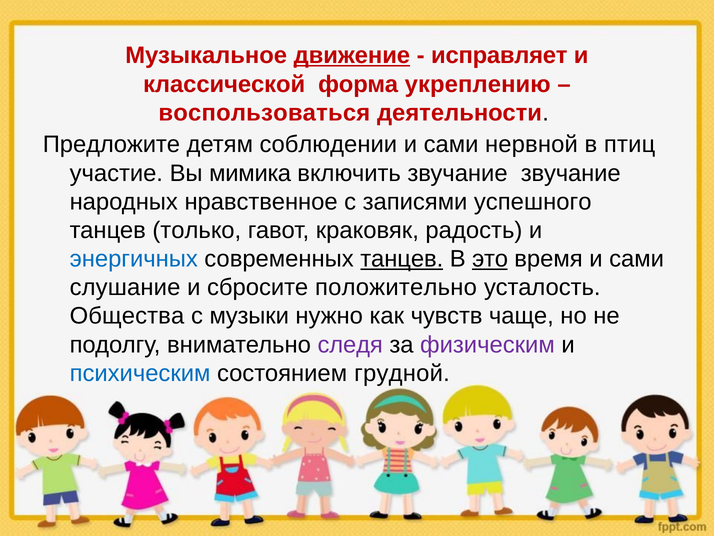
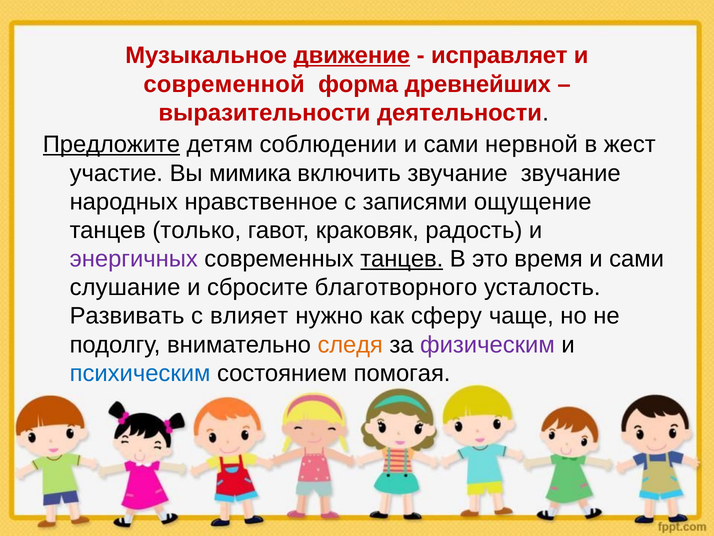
классической: классической -> современной
укреплению: укреплению -> древнейших
воспользоваться: воспользоваться -> выразительности
Предложите underline: none -> present
птиц: птиц -> жест
успешного: успешного -> ощущение
энергичных colour: blue -> purple
это underline: present -> none
положительно: положительно -> благотворного
Общества: Общества -> Развивать
музыки: музыки -> влияет
чувств: чувств -> сферу
следя colour: purple -> orange
грудной: грудной -> помогая
